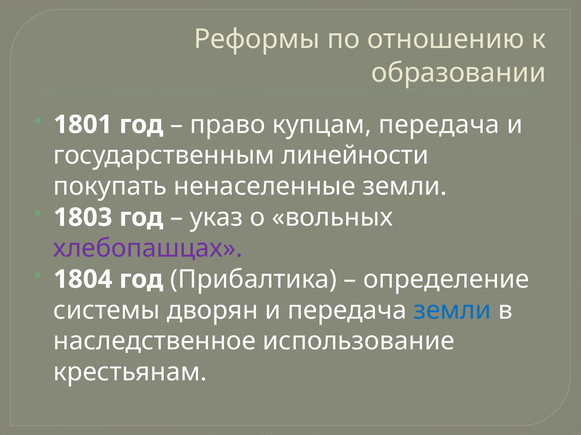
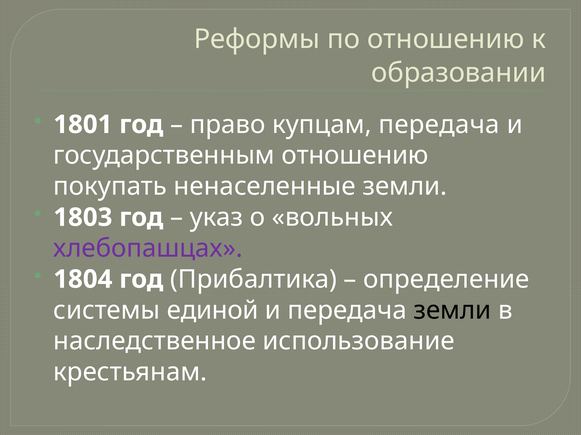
государственным линейности: линейности -> отношению
дворян: дворян -> единой
земли at (452, 311) colour: blue -> black
